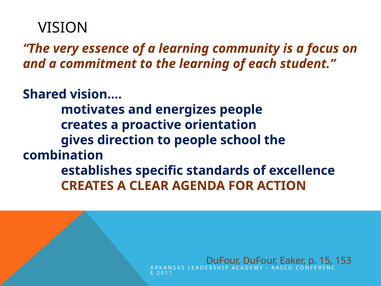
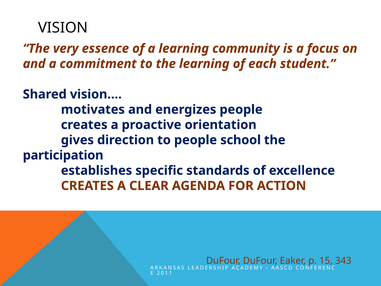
combination: combination -> participation
153: 153 -> 343
